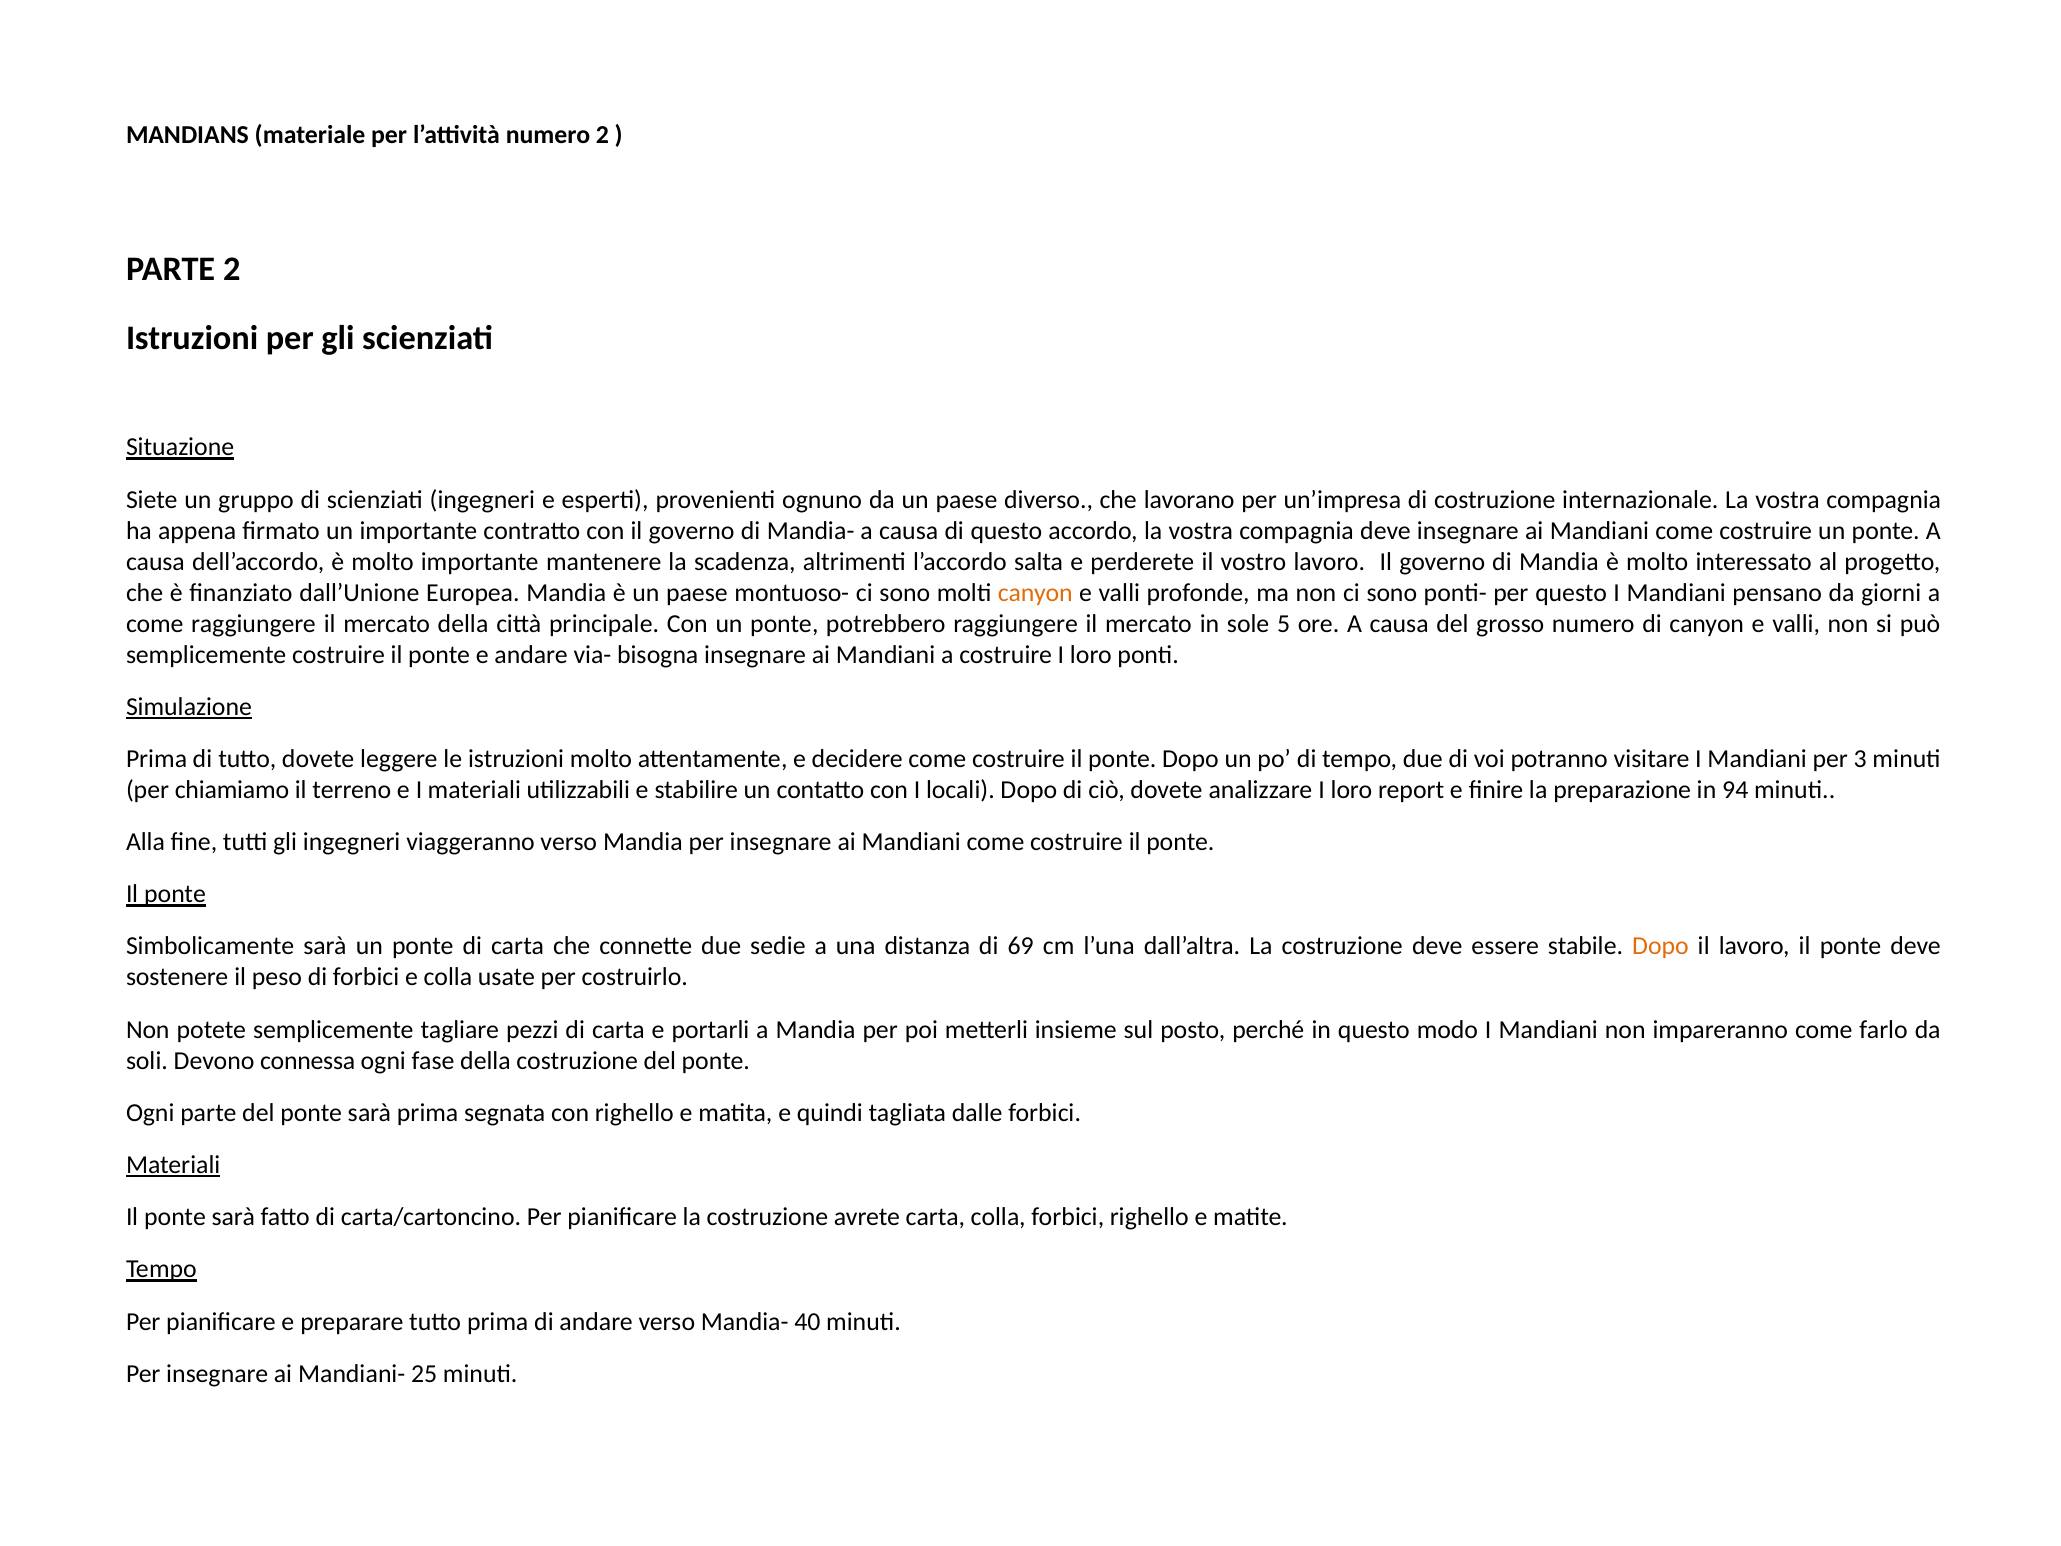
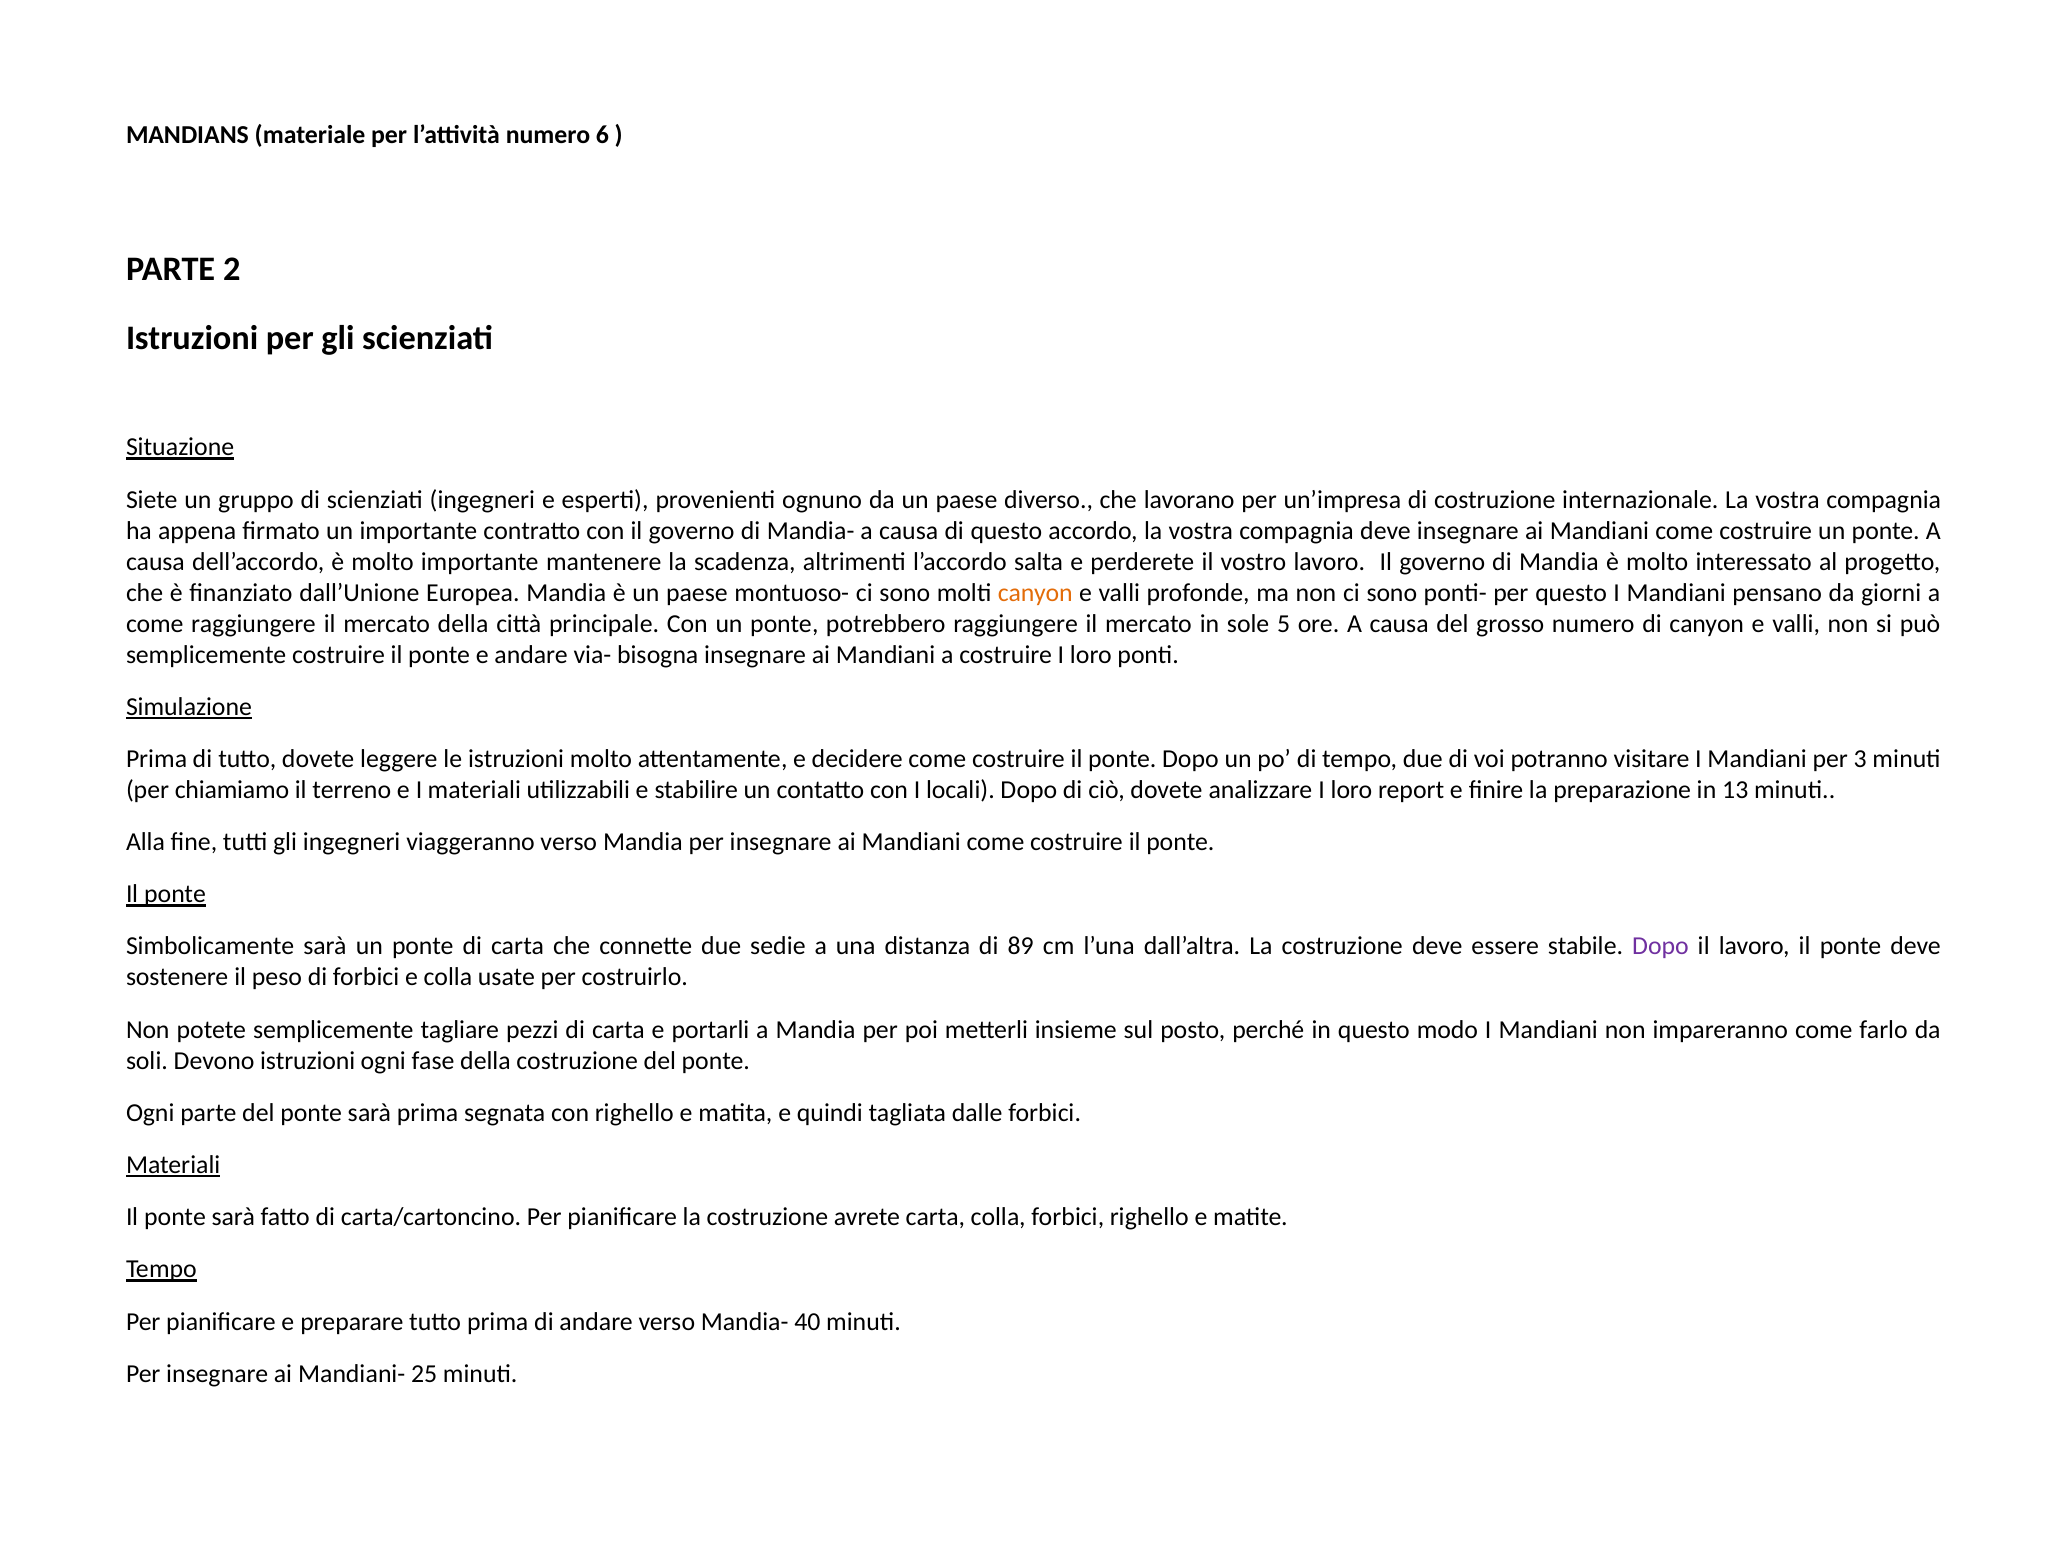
numero 2: 2 -> 6
94: 94 -> 13
69: 69 -> 89
Dopo at (1661, 946) colour: orange -> purple
Devono connessa: connessa -> istruzioni
